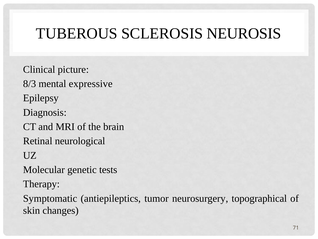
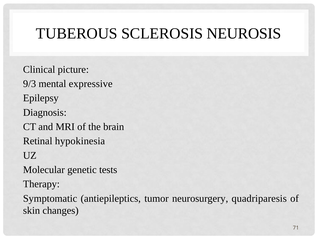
8/3: 8/3 -> 9/3
neurological: neurological -> hypokinesia
topographical: topographical -> quadriparesis
